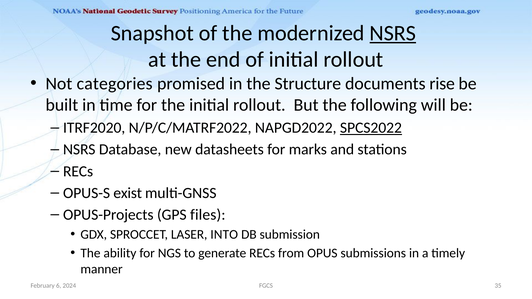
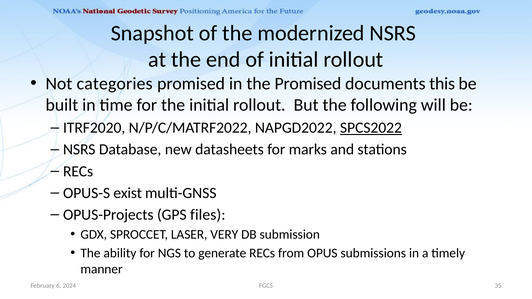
NSRS at (393, 33) underline: present -> none
the Structure: Structure -> Promised
rise: rise -> this
INTO: INTO -> VERY
